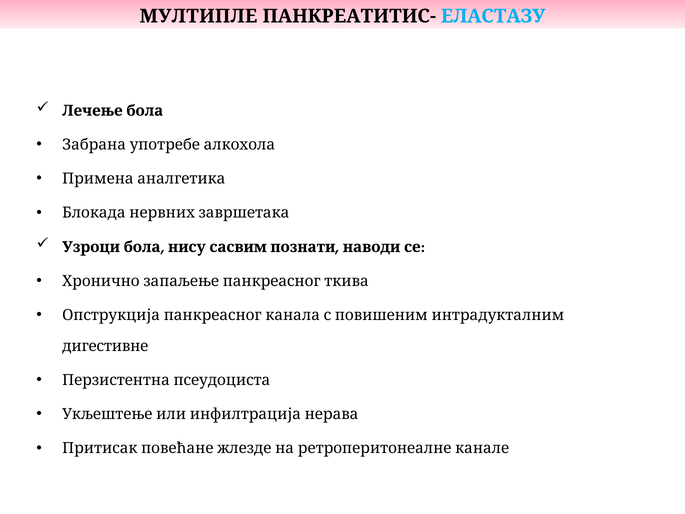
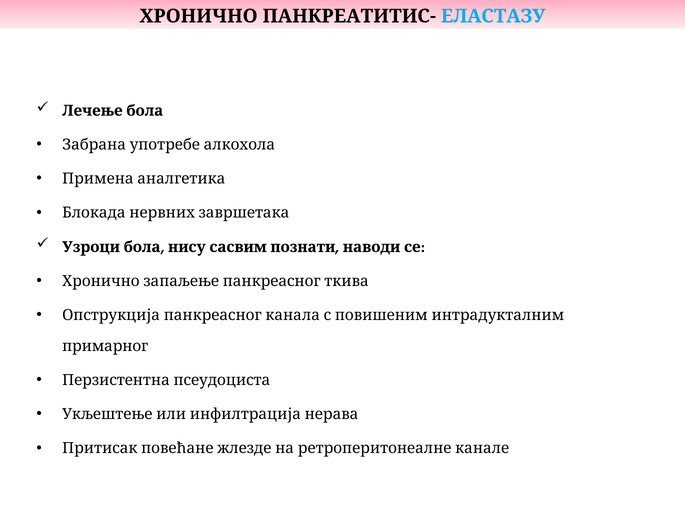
МУЛТИПЛЕ: МУЛТИПЛЕ -> ХРОНИЧНО
дигестивне: дигестивне -> примарног
